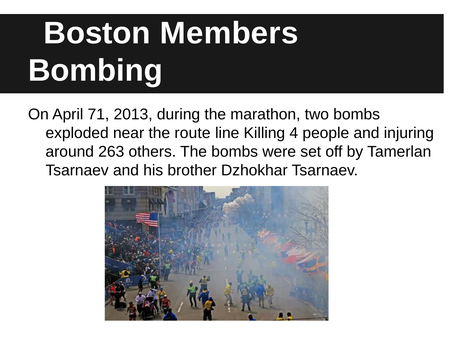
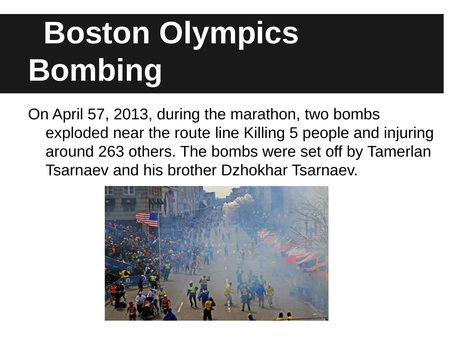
Members: Members -> Olympics
71: 71 -> 57
4: 4 -> 5
